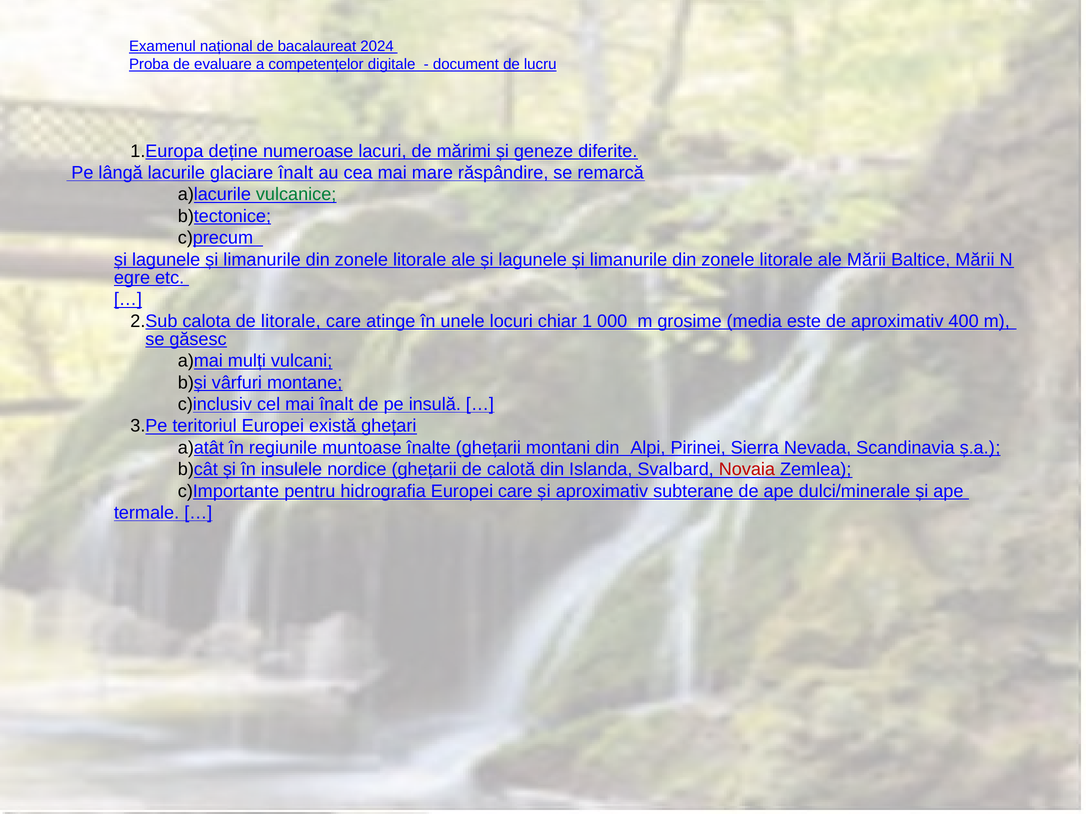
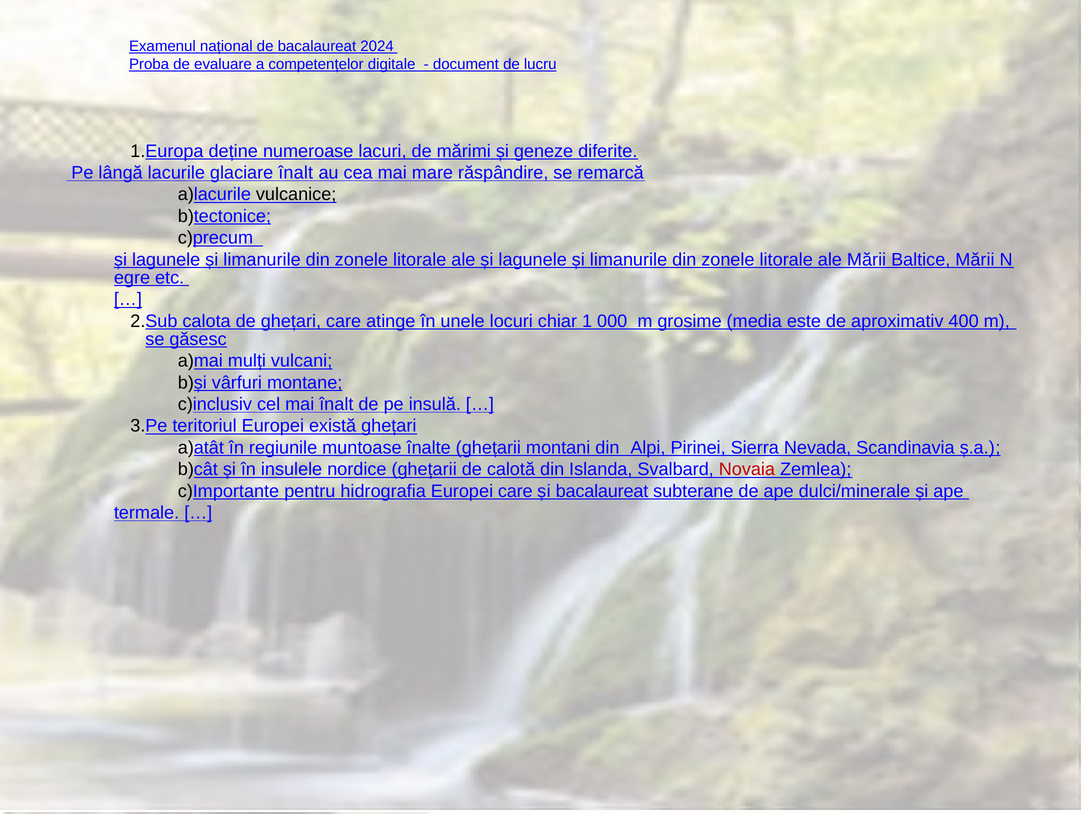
vulcanice colour: green -> black
de litorale: litorale -> ghețari
și aproximativ: aproximativ -> bacalaureat
